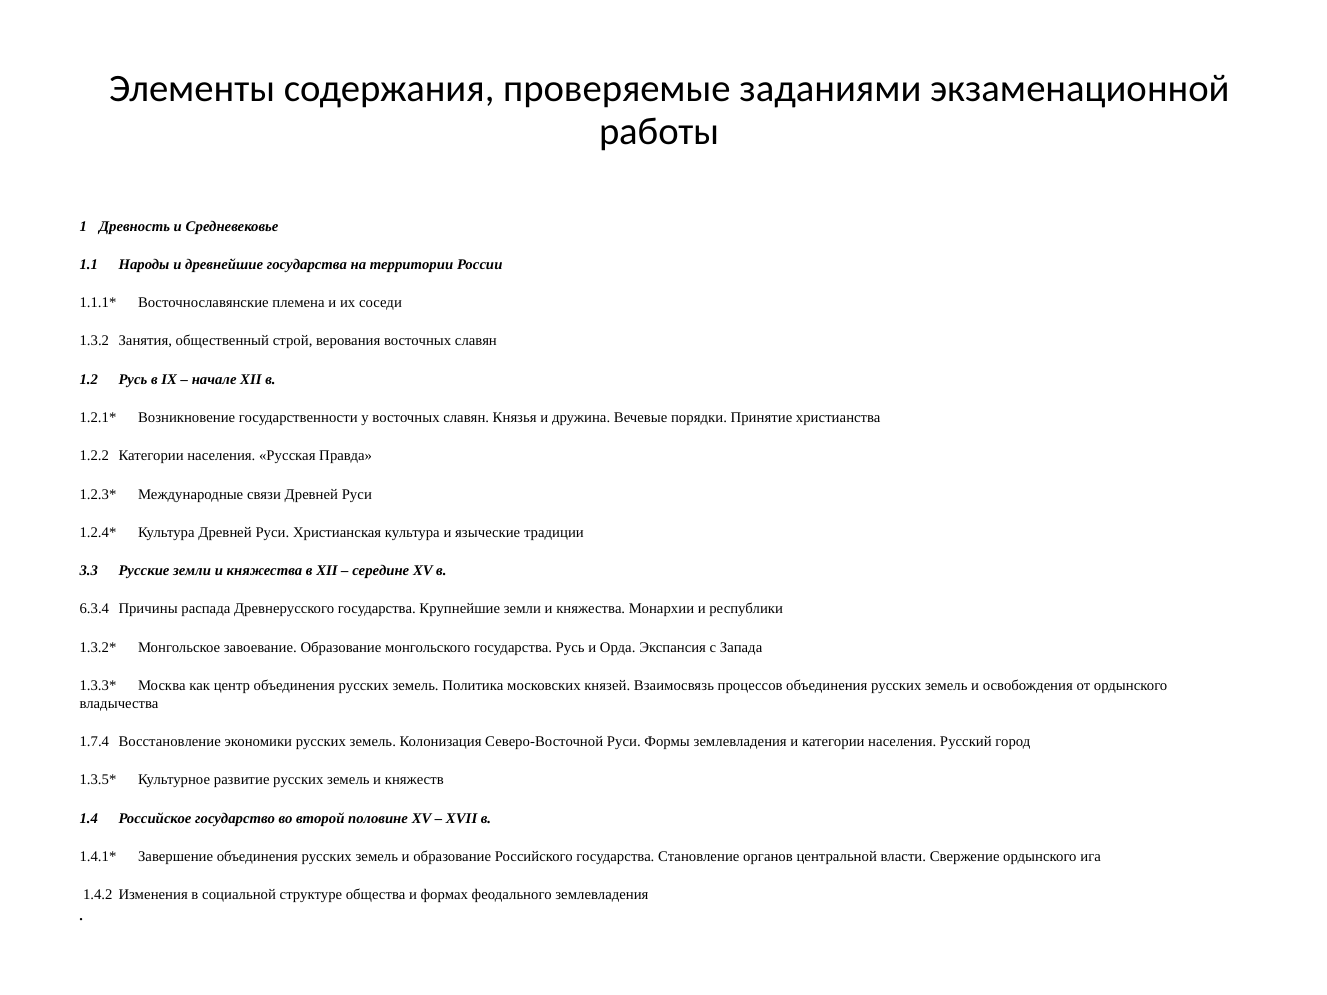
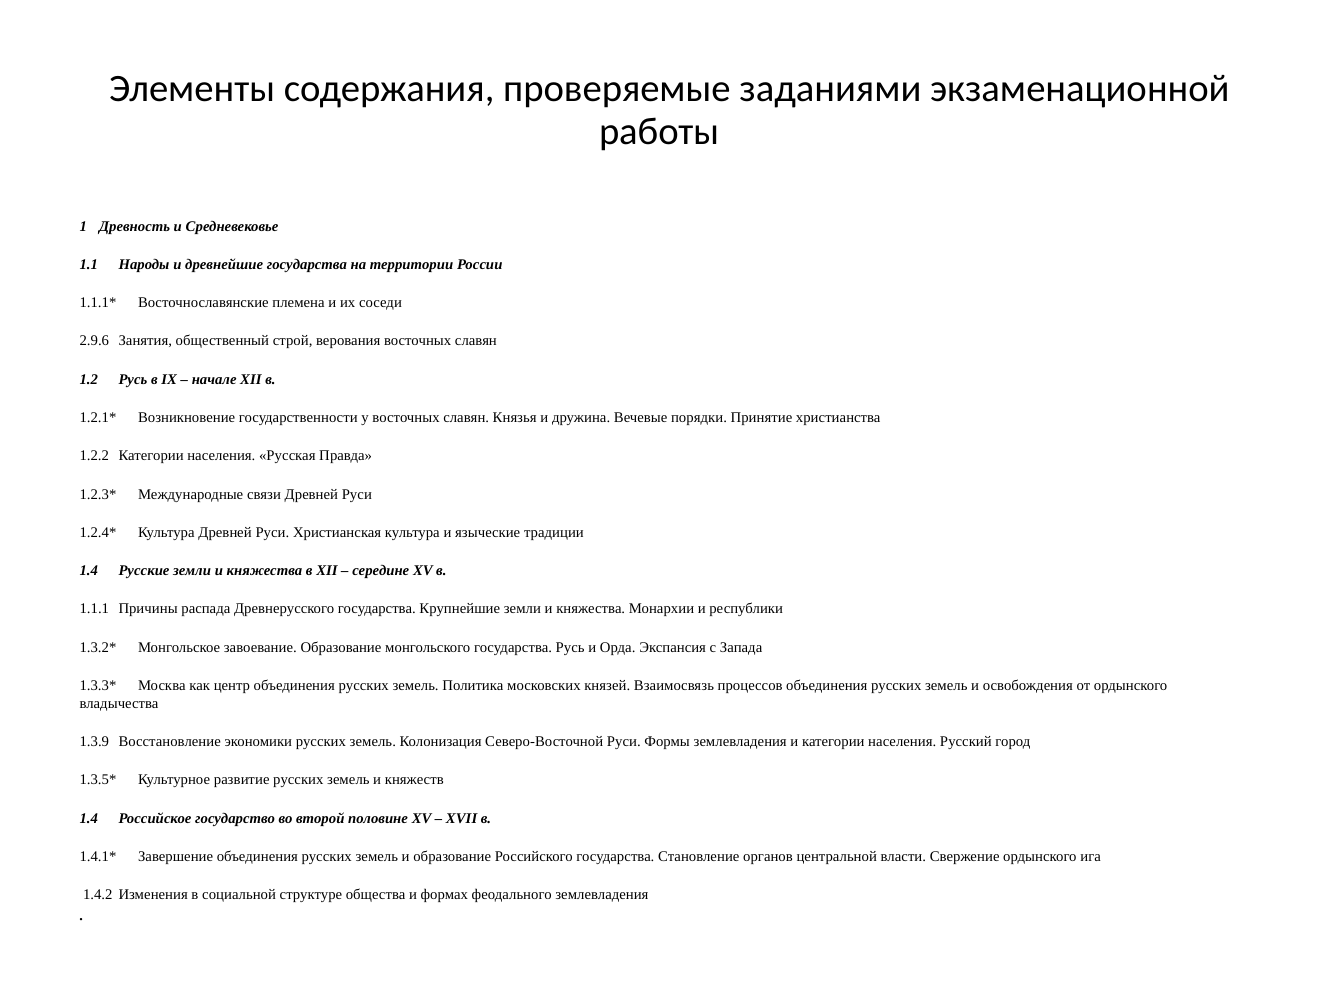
1.3.2: 1.3.2 -> 2.9.6
3.3 at (89, 571): 3.3 -> 1.4
6.3.4: 6.3.4 -> 1.1.1
1.7.4: 1.7.4 -> 1.3.9
